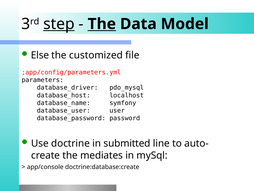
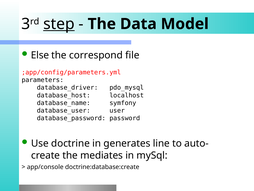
The at (102, 24) underline: present -> none
customized: customized -> correspond
submitted: submitted -> generates
